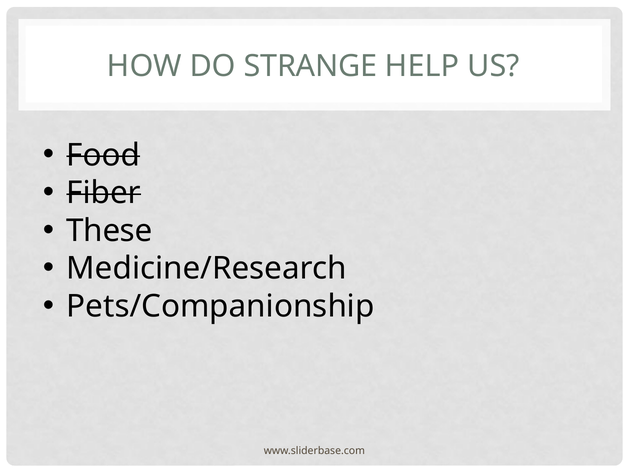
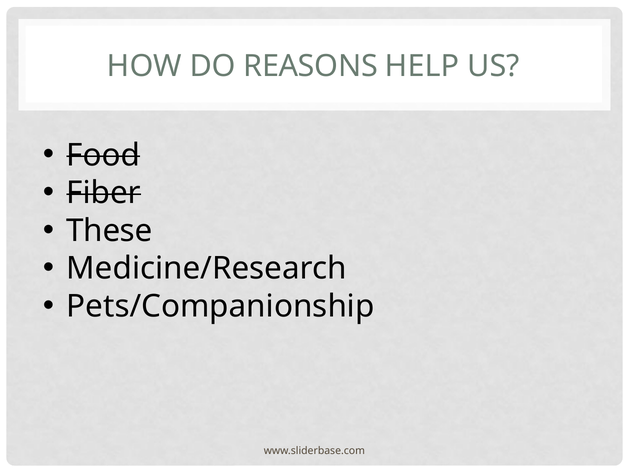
STRANGE: STRANGE -> REASONS
